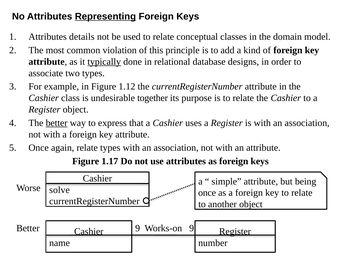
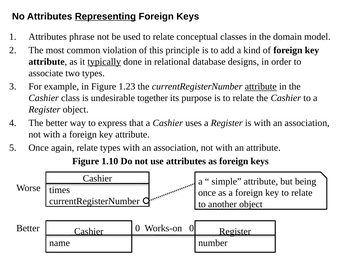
details: details -> phrase
1.12: 1.12 -> 1.23
attribute at (261, 87) underline: none -> present
better at (57, 123) underline: present -> none
1.17: 1.17 -> 1.10
solve: solve -> times
Better 9: 9 -> 0
Works-on 9: 9 -> 0
